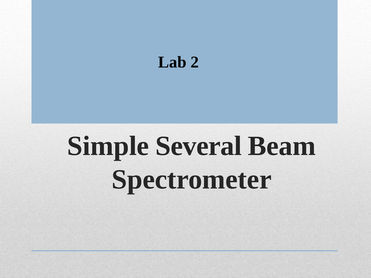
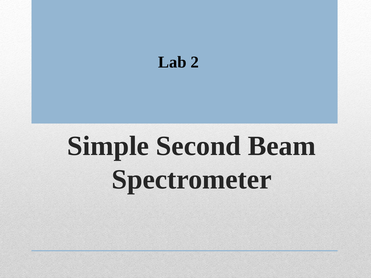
Several: Several -> Second
